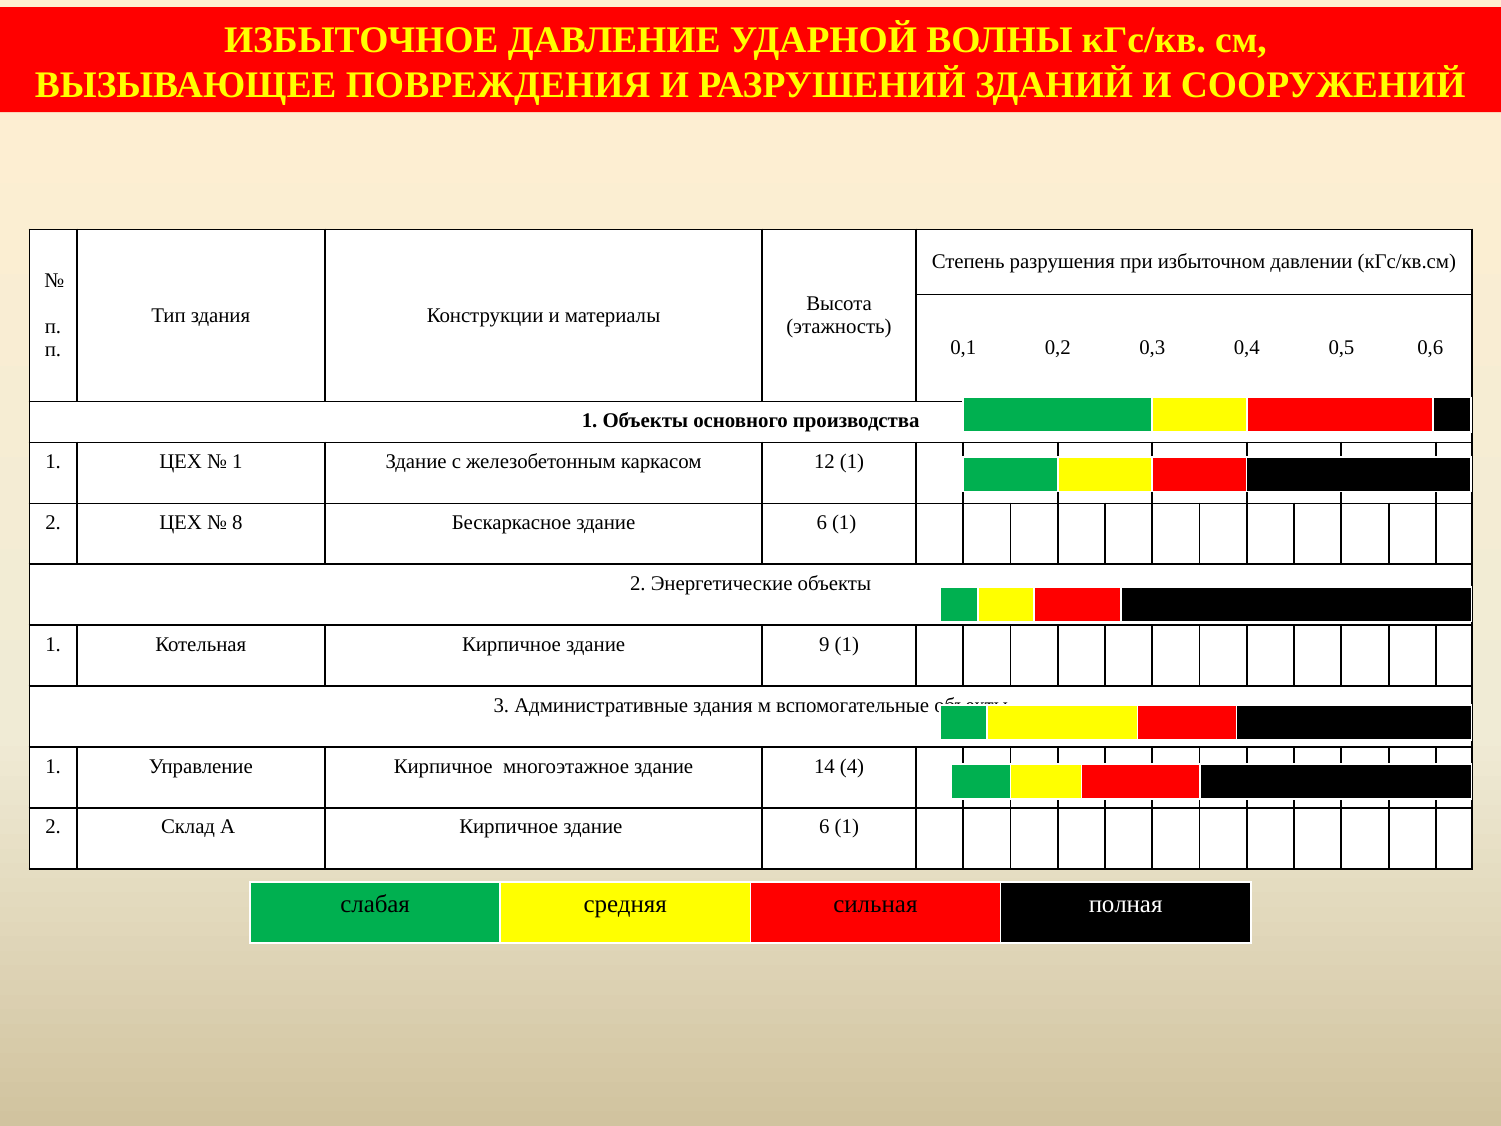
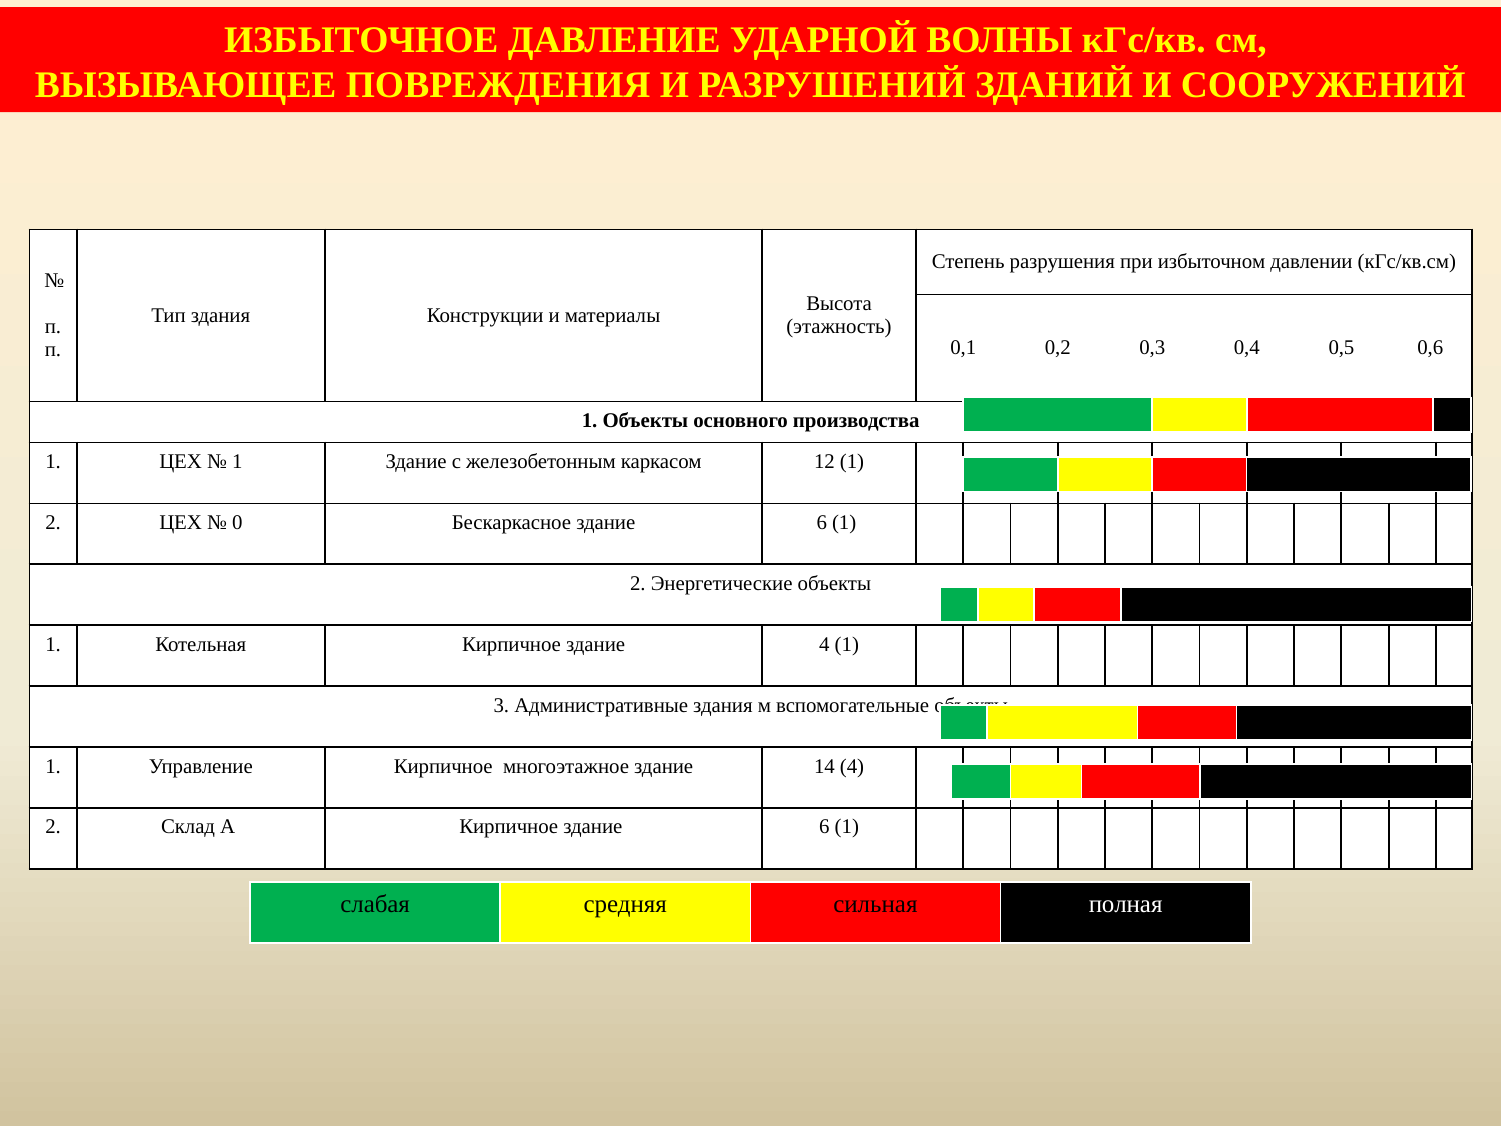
8: 8 -> 0
здание 9: 9 -> 4
